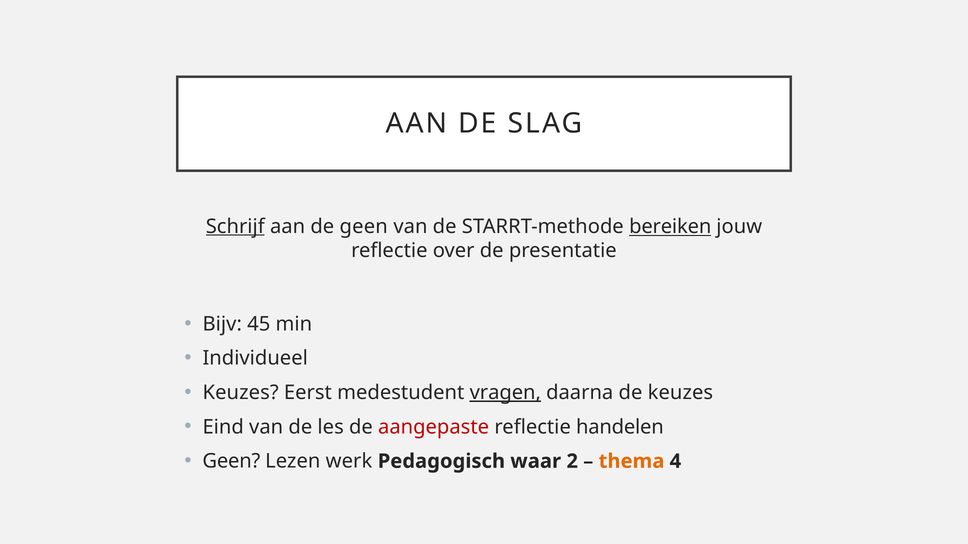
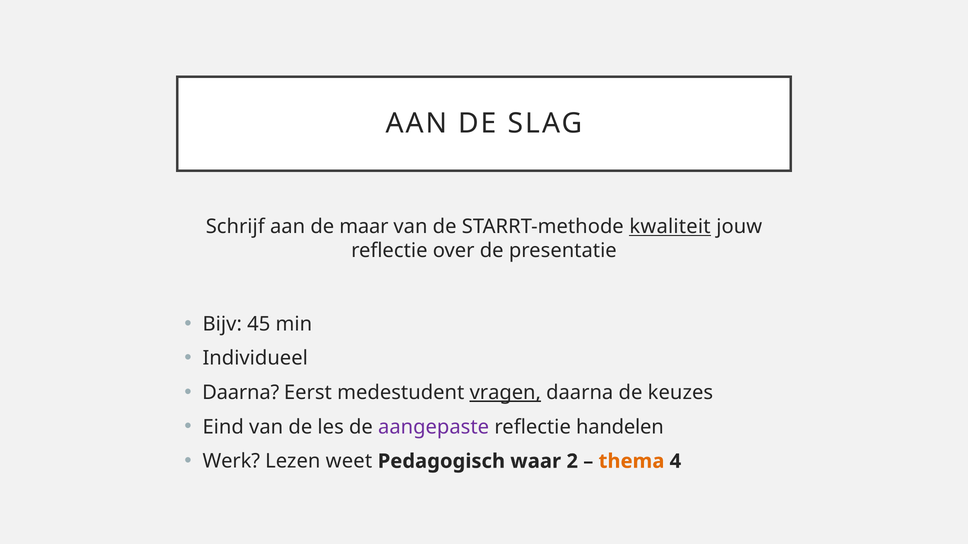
Schrijf underline: present -> none
de geen: geen -> maar
bereiken: bereiken -> kwaliteit
Keuzes at (241, 393): Keuzes -> Daarna
aangepaste colour: red -> purple
Geen at (231, 462): Geen -> Werk
werk: werk -> weet
